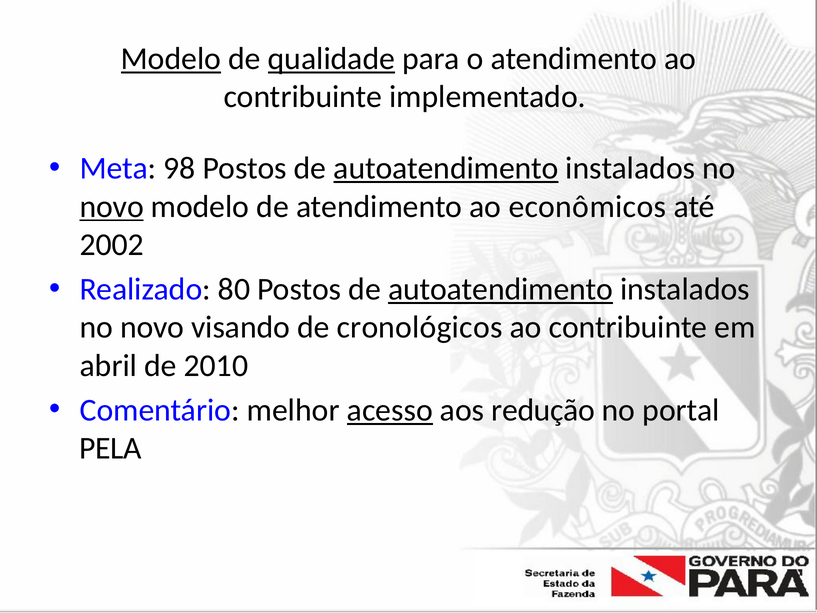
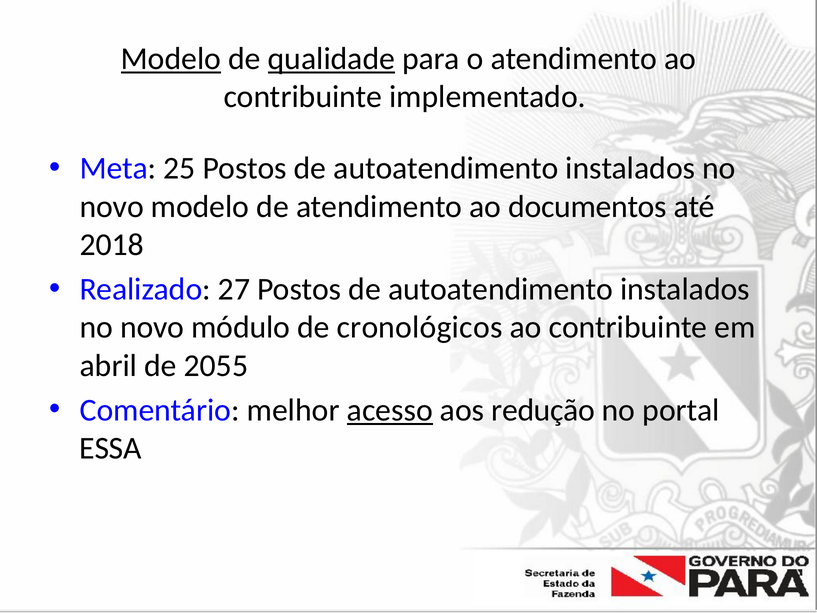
98: 98 -> 25
autoatendimento at (446, 168) underline: present -> none
novo at (112, 207) underline: present -> none
econômicos: econômicos -> documentos
2002: 2002 -> 2018
80: 80 -> 27
autoatendimento at (501, 289) underline: present -> none
visando: visando -> módulo
2010: 2010 -> 2055
PELA: PELA -> ESSA
